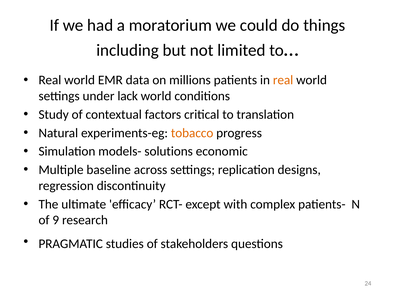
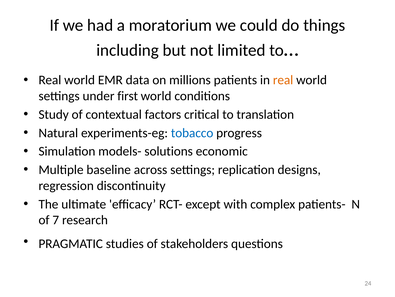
lack: lack -> first
tobacco colour: orange -> blue
9: 9 -> 7
